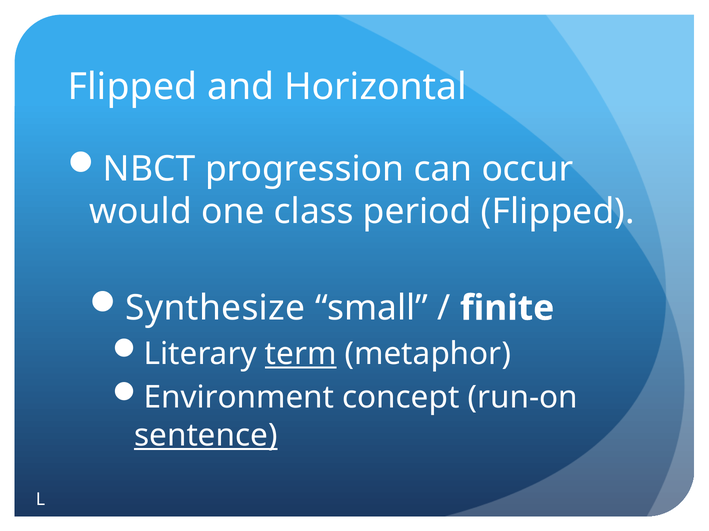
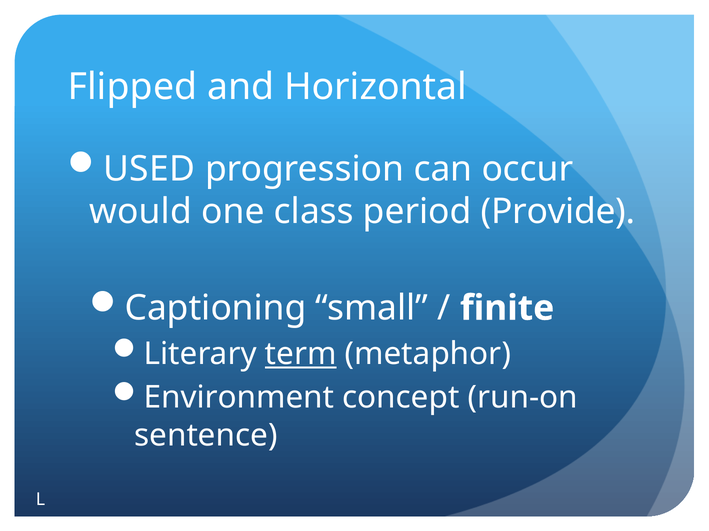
NBCT: NBCT -> USED
period Flipped: Flipped -> Provide
Synthesize: Synthesize -> Captioning
sentence underline: present -> none
